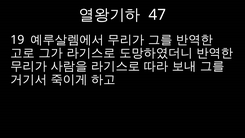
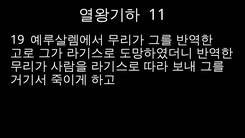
47: 47 -> 11
